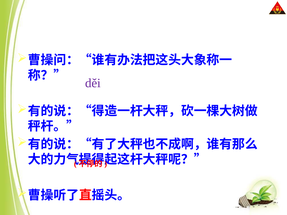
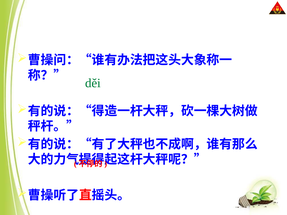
děi colour: purple -> green
